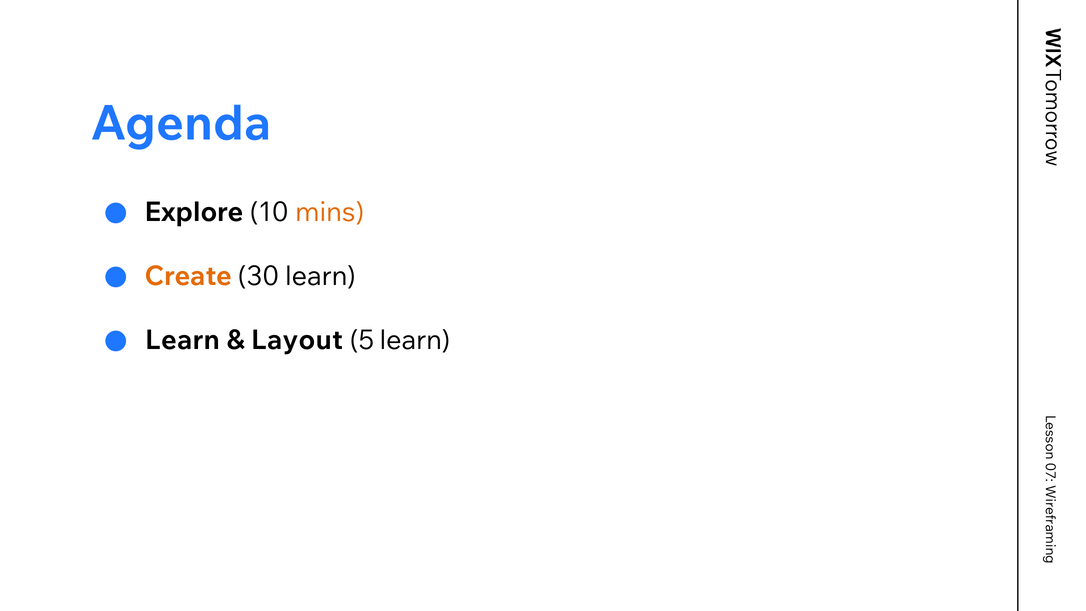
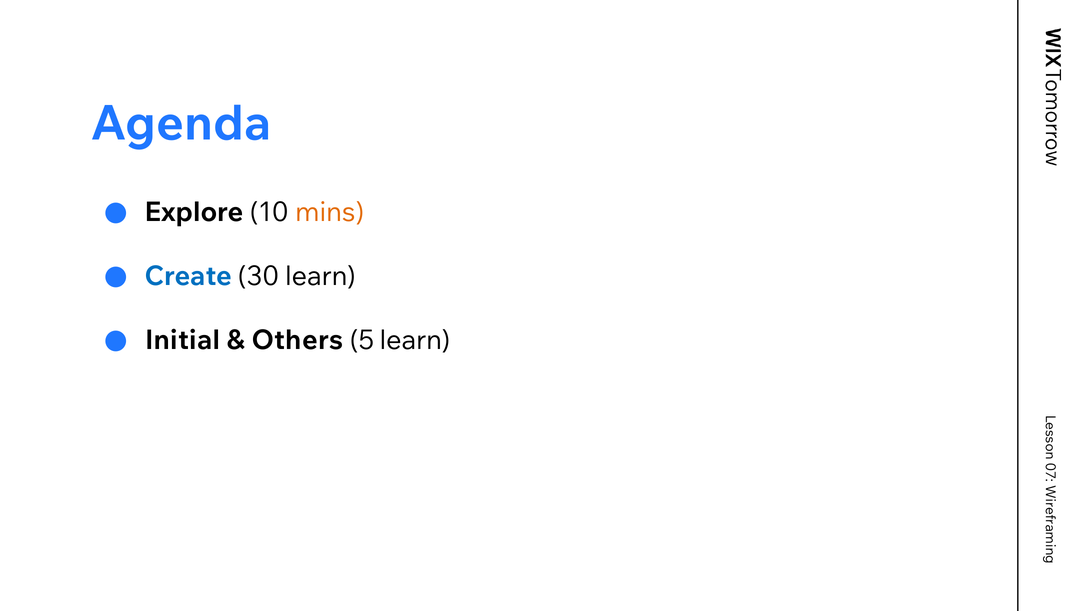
Create colour: orange -> blue
Learn at (183, 340): Learn -> Initial
Layout: Layout -> Others
